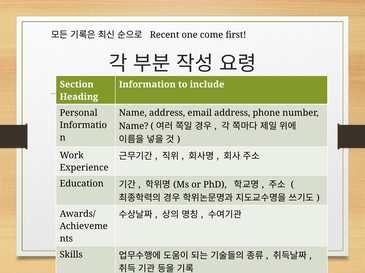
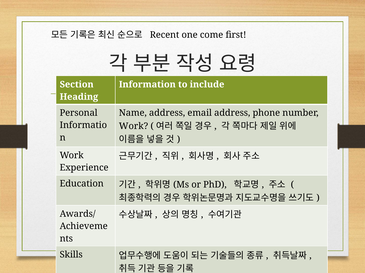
Name at (134, 126): Name -> Work
